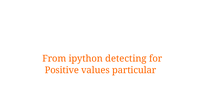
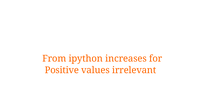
detecting: detecting -> increases
particular: particular -> irrelevant
